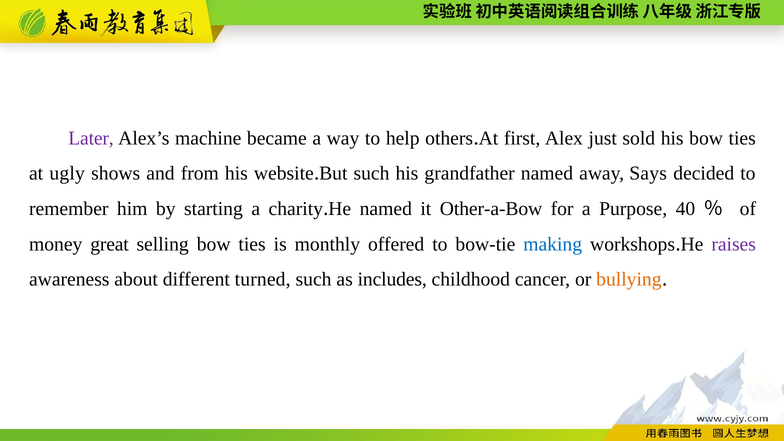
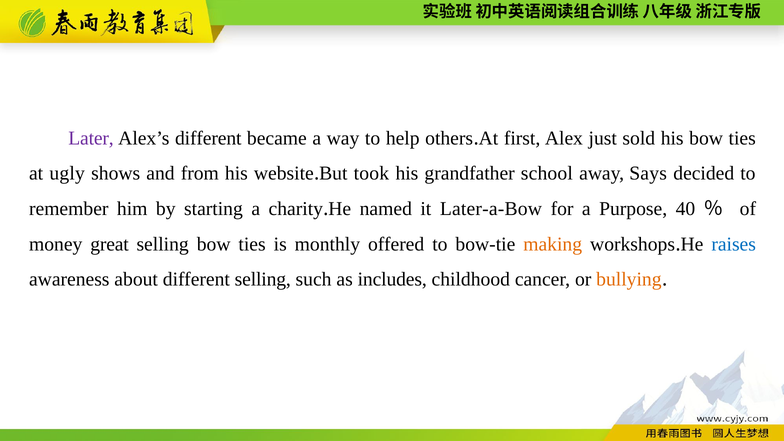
Alex’s machine: machine -> different
such at (372, 174): such -> took
grandfather named: named -> school
Other-a-Bow: Other-a-Bow -> Later-a-Bow
making colour: blue -> orange
raises colour: purple -> blue
different turned: turned -> selling
